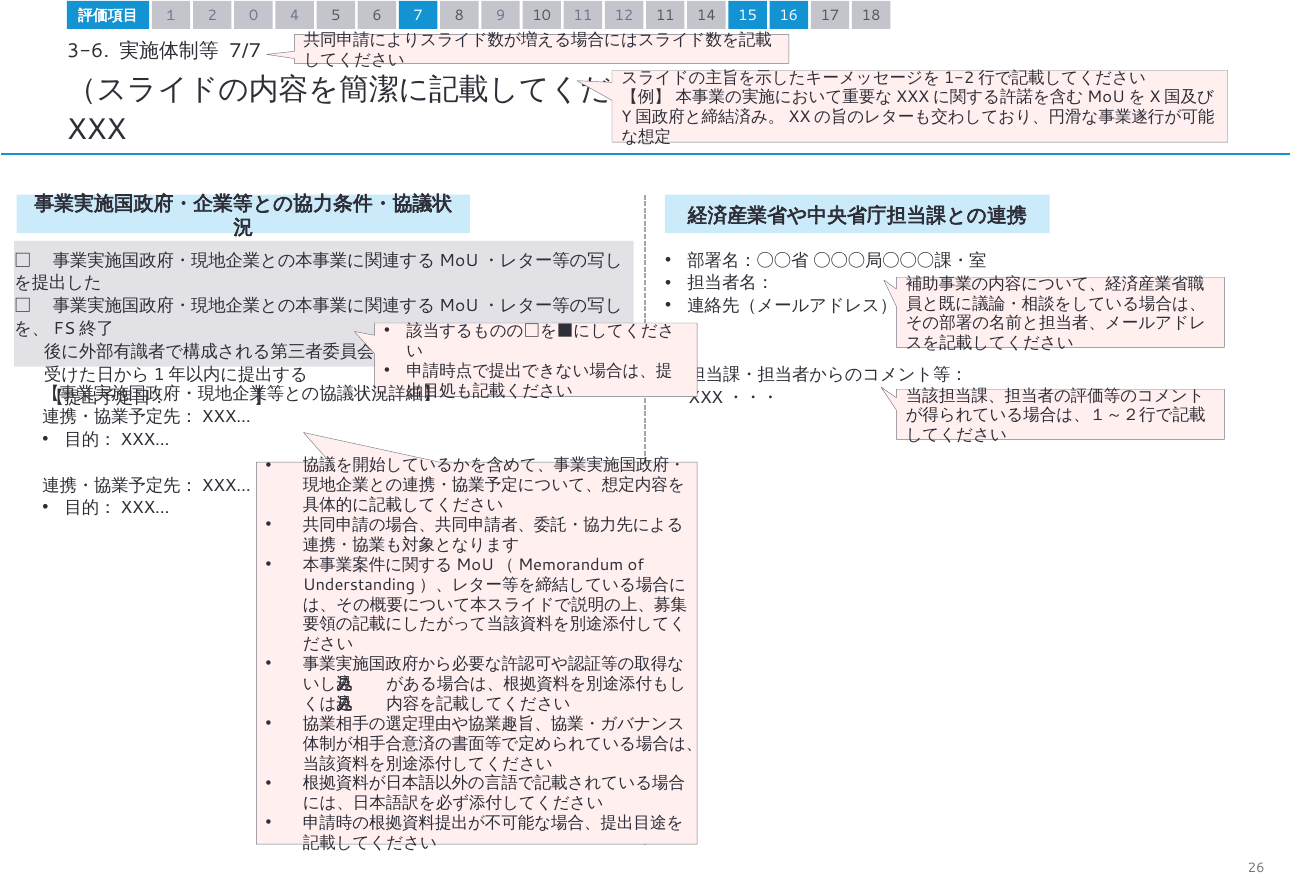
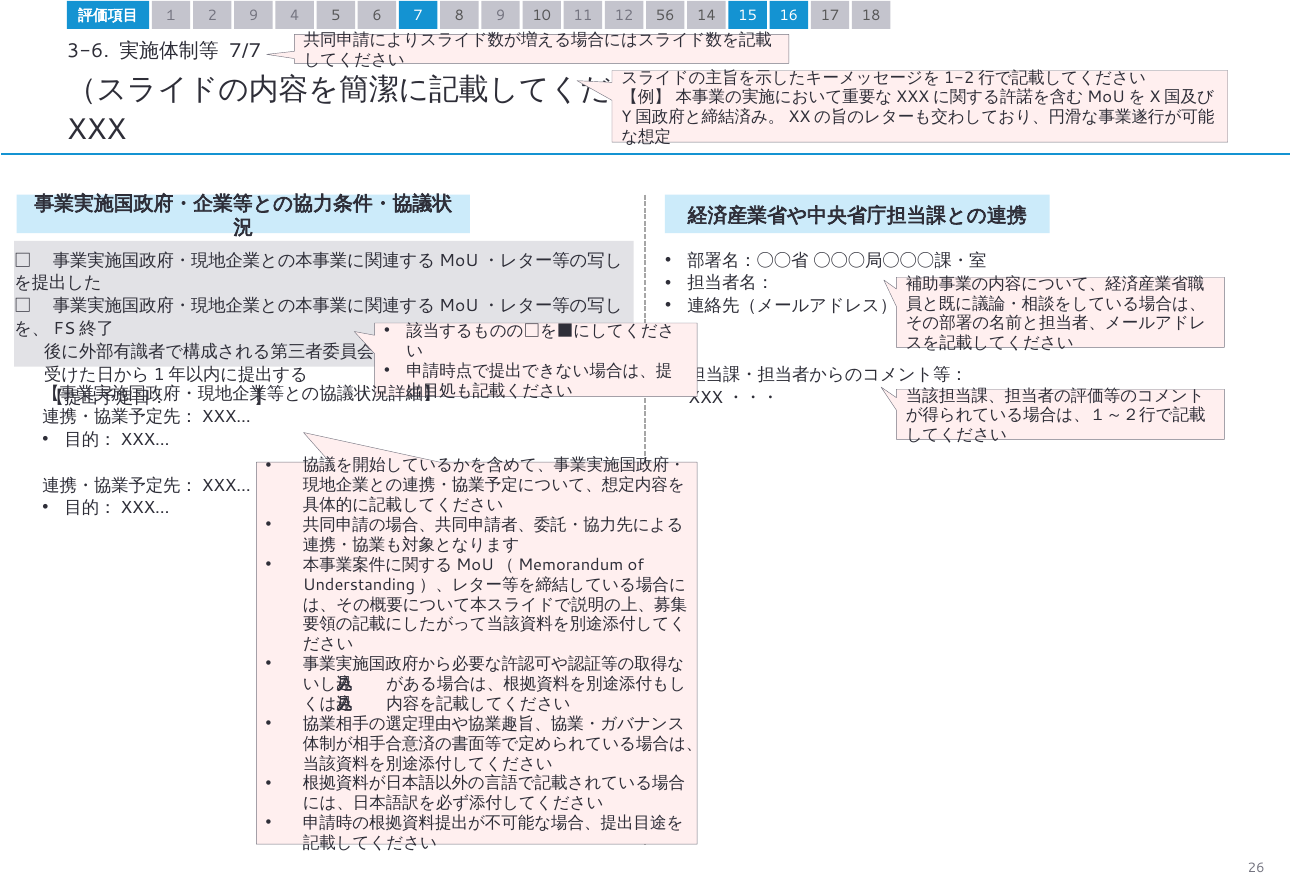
2 0: 0 -> 9
12 11: 11 -> 56
